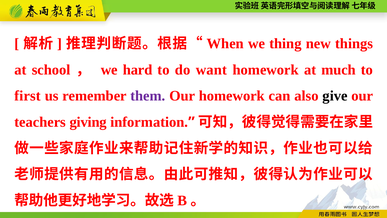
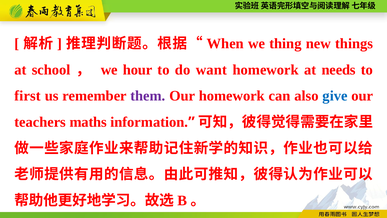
hard: hard -> hour
much: much -> needs
give colour: black -> blue
giving: giving -> maths
